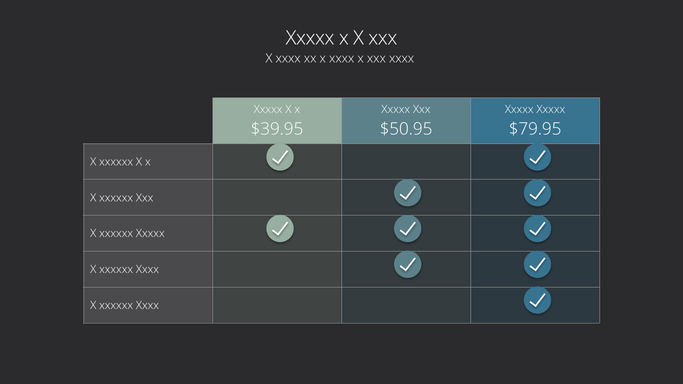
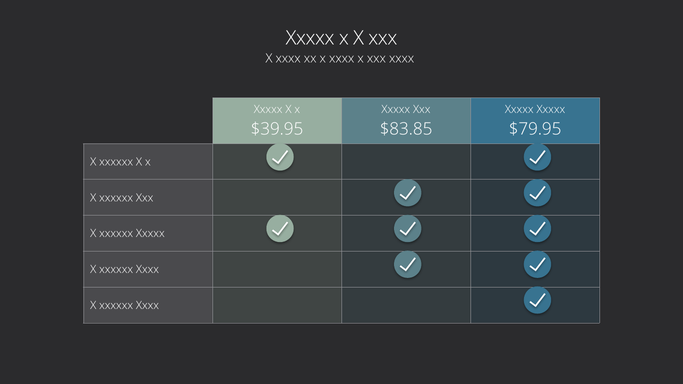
$50.95: $50.95 -> $83.85
